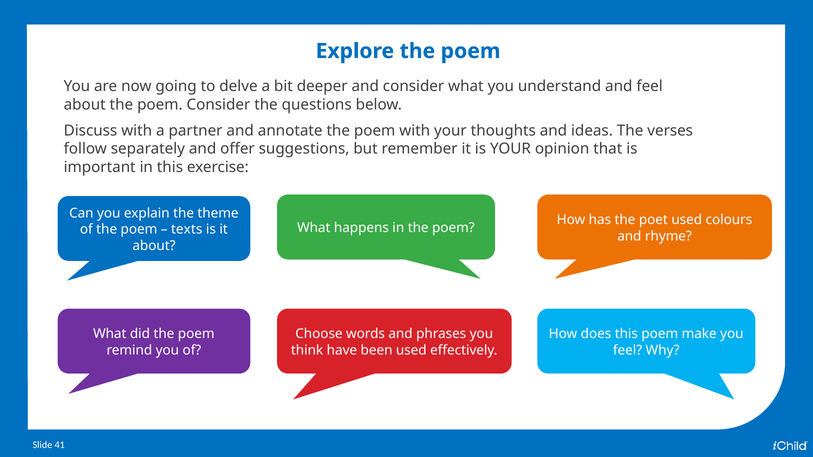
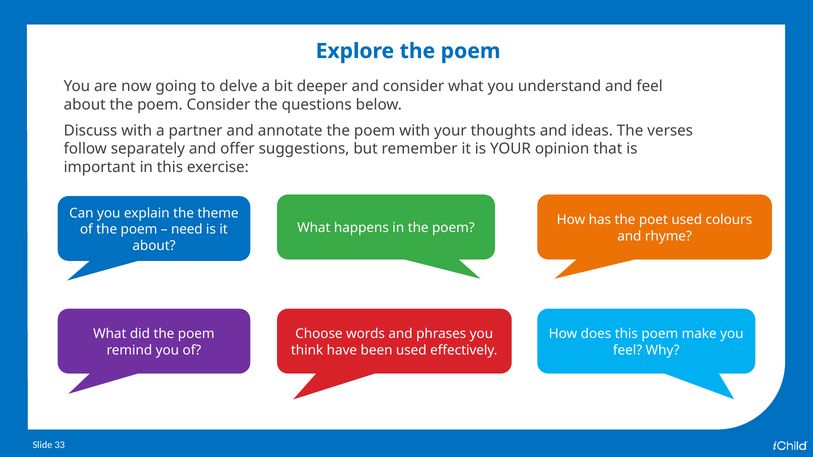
texts: texts -> need
41: 41 -> 33
